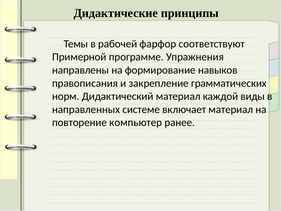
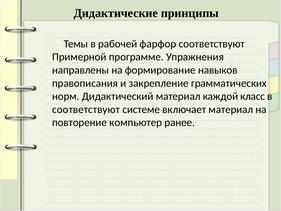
виды: виды -> класс
направленных at (86, 109): направленных -> соответствуют
